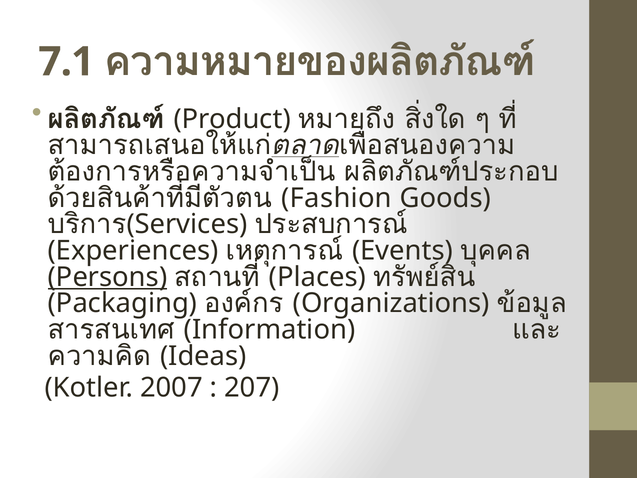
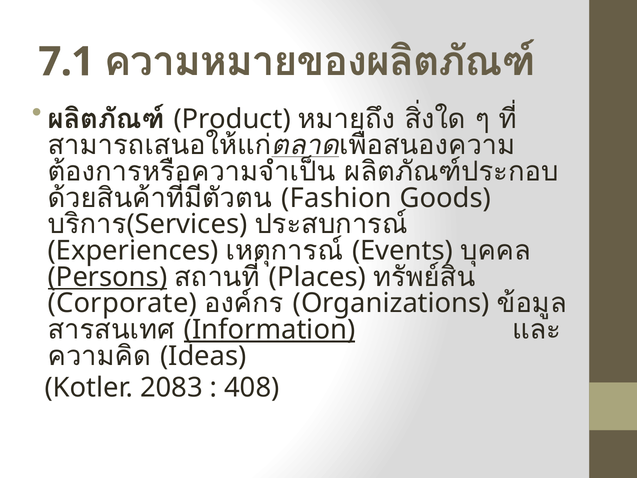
Packaging: Packaging -> Corporate
Information underline: none -> present
2007: 2007 -> 2083
207: 207 -> 408
